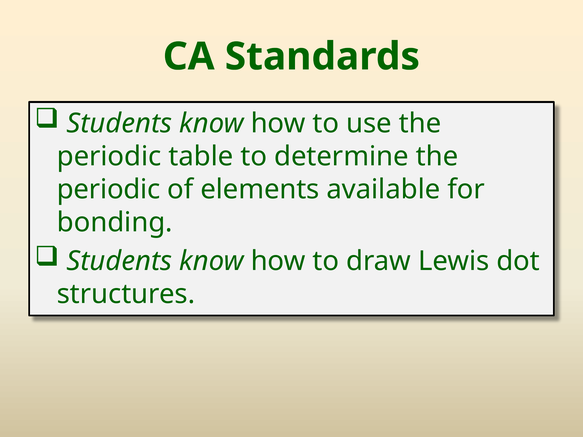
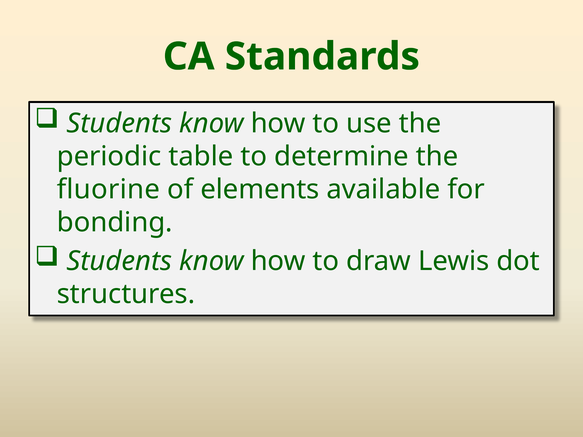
periodic at (109, 189): periodic -> fluorine
